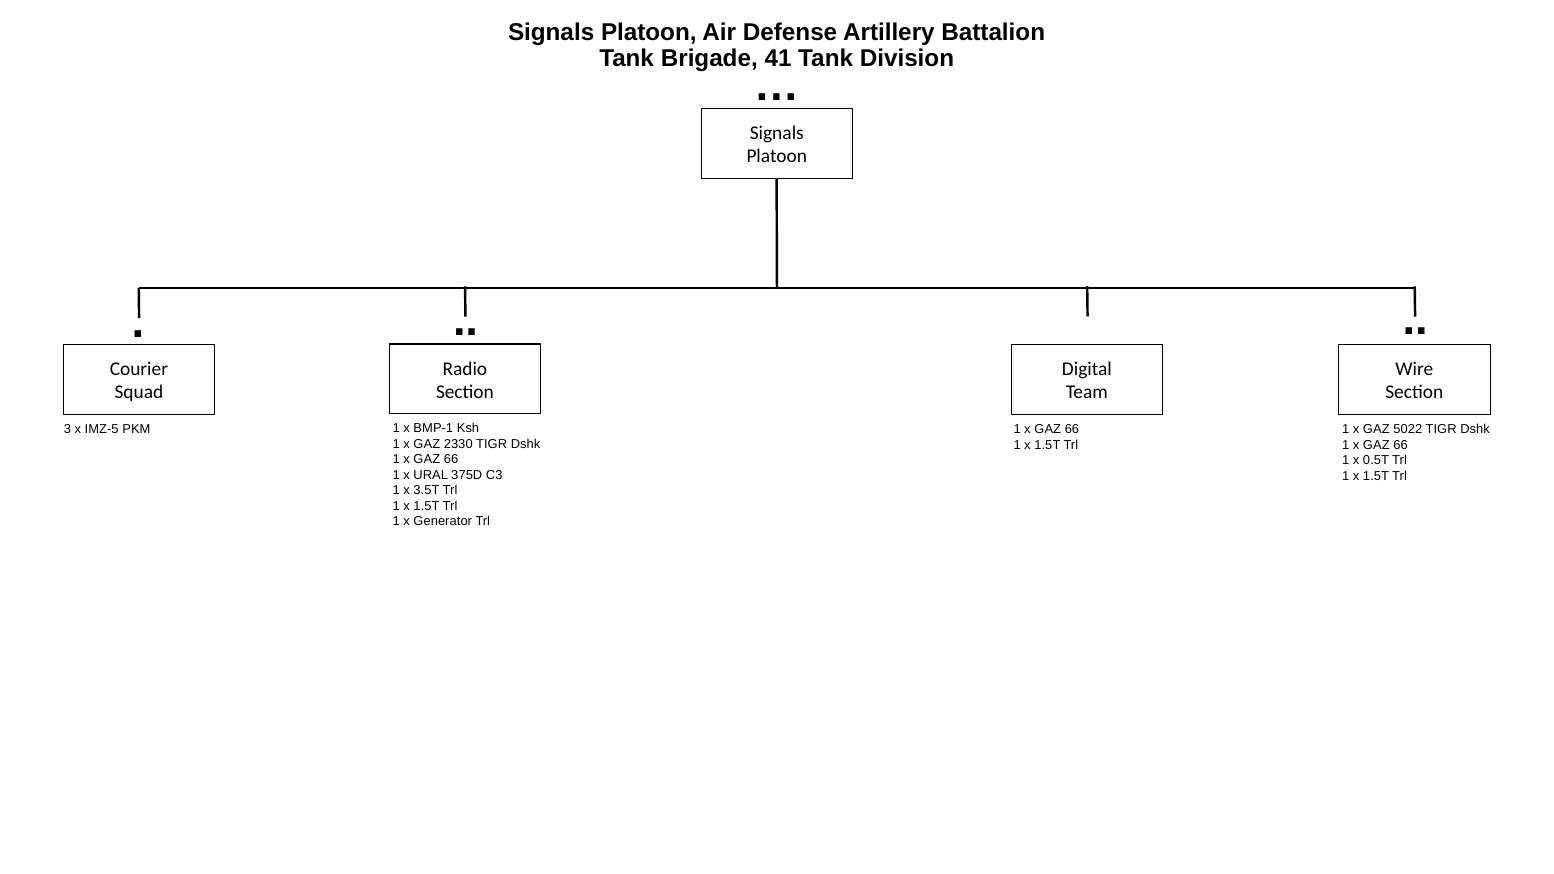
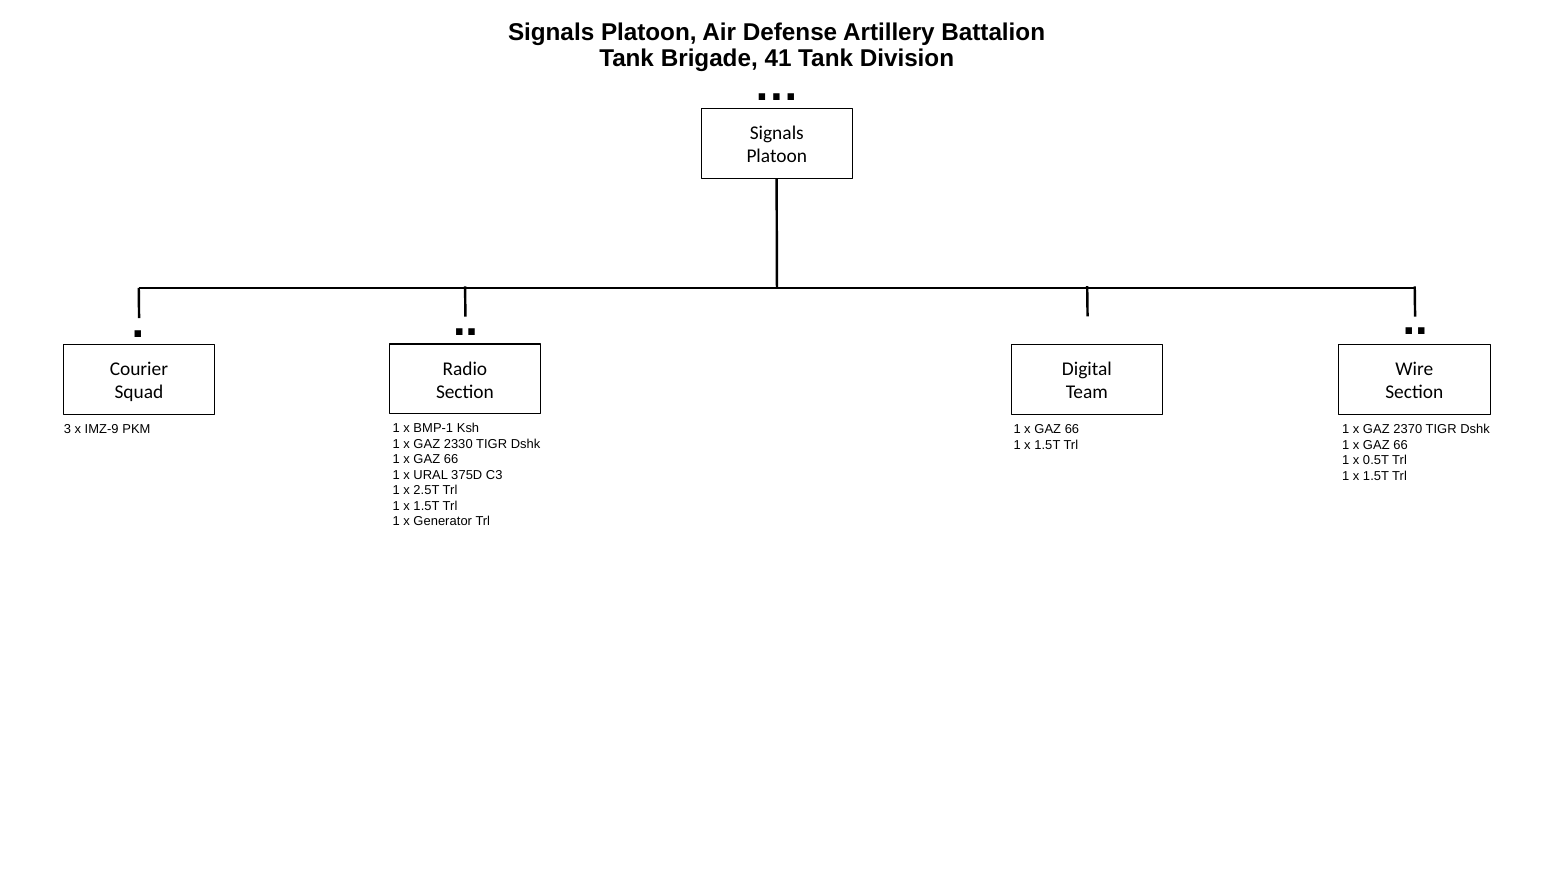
IMZ-5: IMZ-5 -> IMZ-9
5022: 5022 -> 2370
3.5T: 3.5T -> 2.5T
